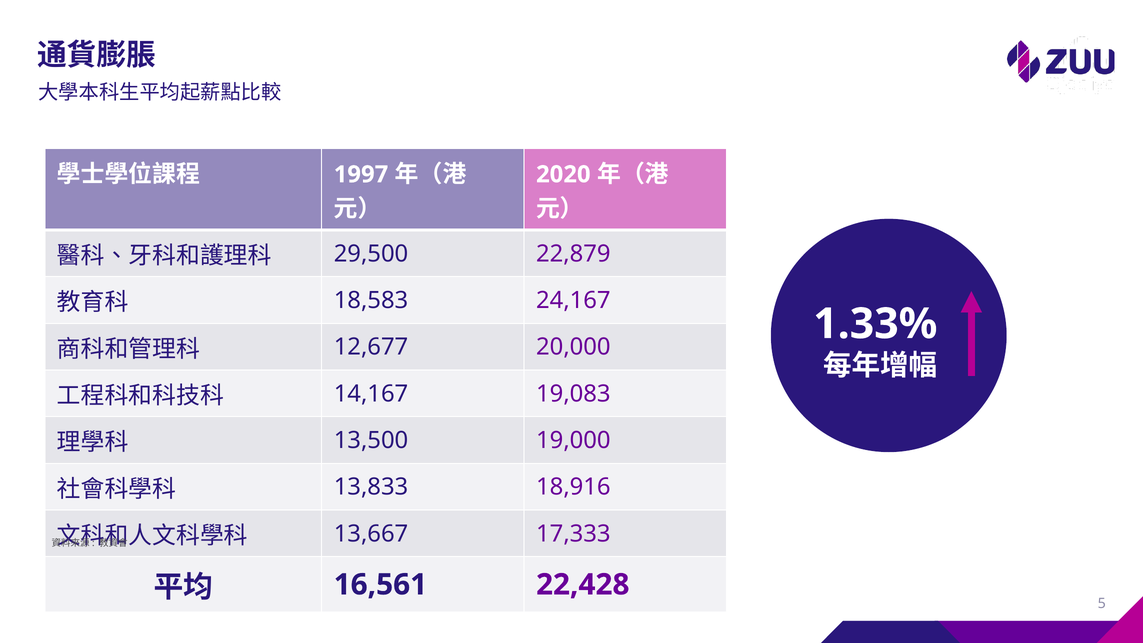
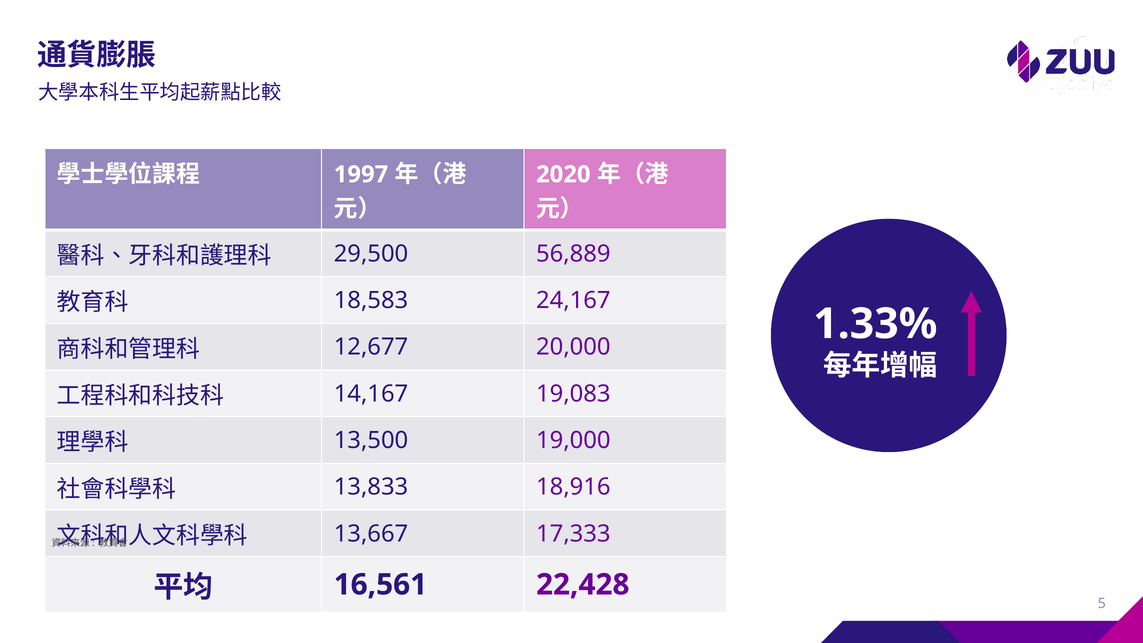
22,879: 22,879 -> 56,889
